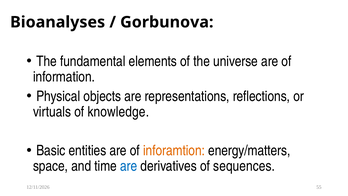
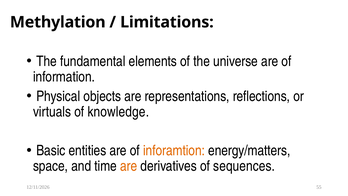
Bioanalyses: Bioanalyses -> Methylation
Gorbunova: Gorbunova -> Limitations
are at (129, 166) colour: blue -> orange
